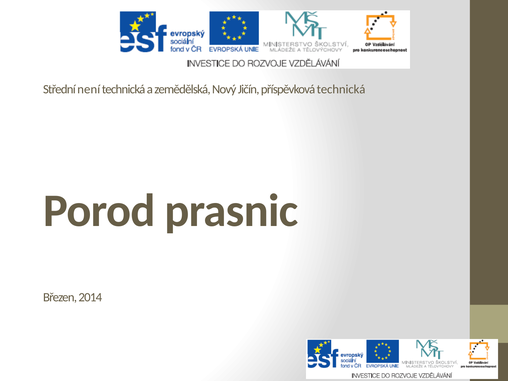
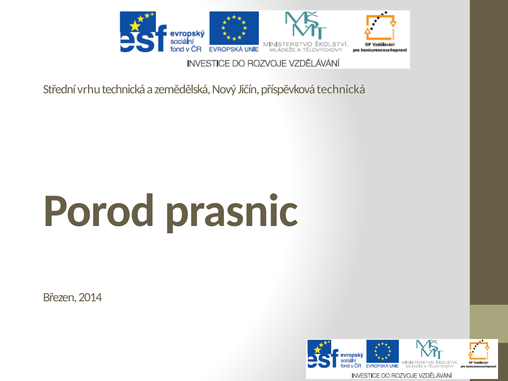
není: není -> vrhu
